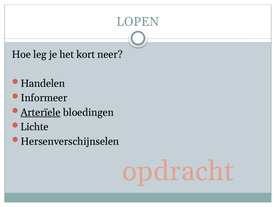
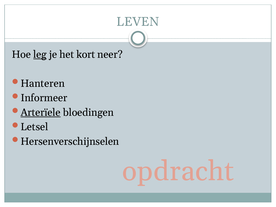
LOPEN: LOPEN -> LEVEN
leg underline: none -> present
Handelen: Handelen -> Hanteren
Lichte: Lichte -> Letsel
